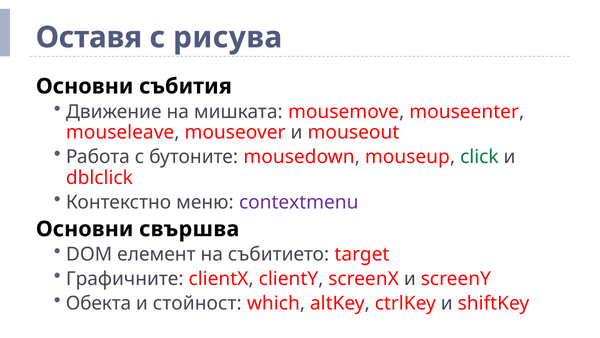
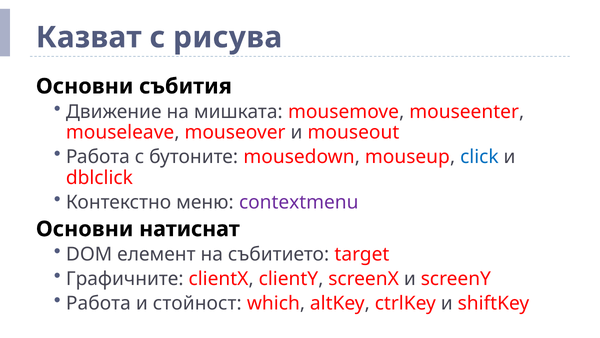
Оставя: Оставя -> Казват
click colour: green -> blue
свършва: свършва -> натиснат
Обекта at (99, 303): Обекта -> Работа
